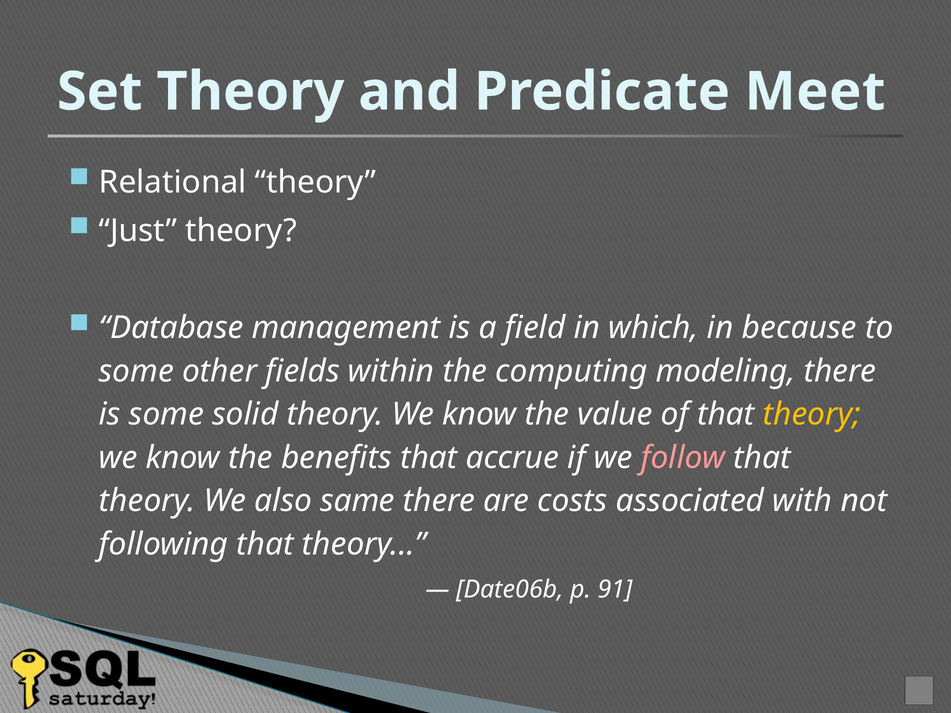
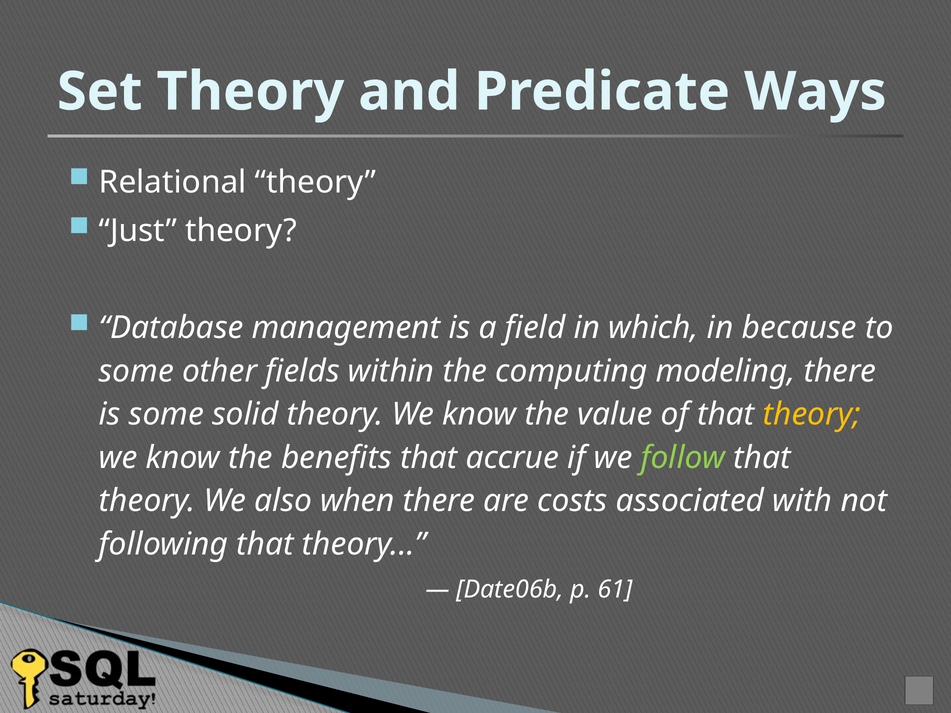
Meet: Meet -> Ways
follow colour: pink -> light green
same: same -> when
91: 91 -> 61
